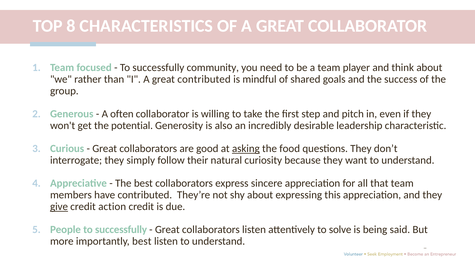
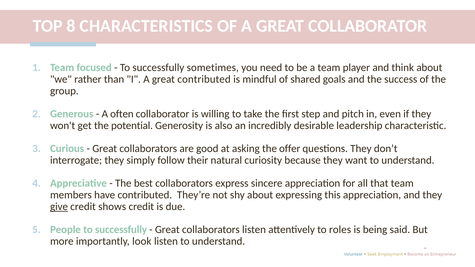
community: community -> sometimes
asking underline: present -> none
food: food -> offer
action: action -> shows
solve: solve -> roles
importantly best: best -> look
